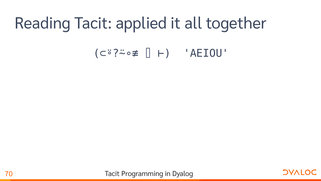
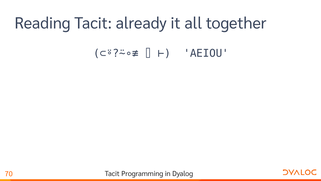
applied: applied -> already
